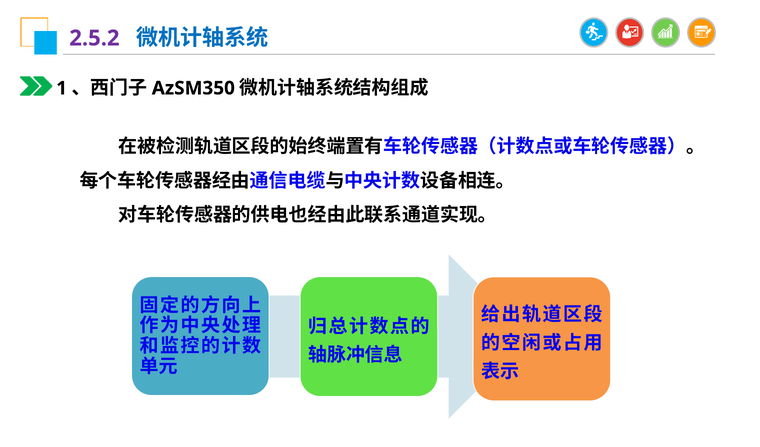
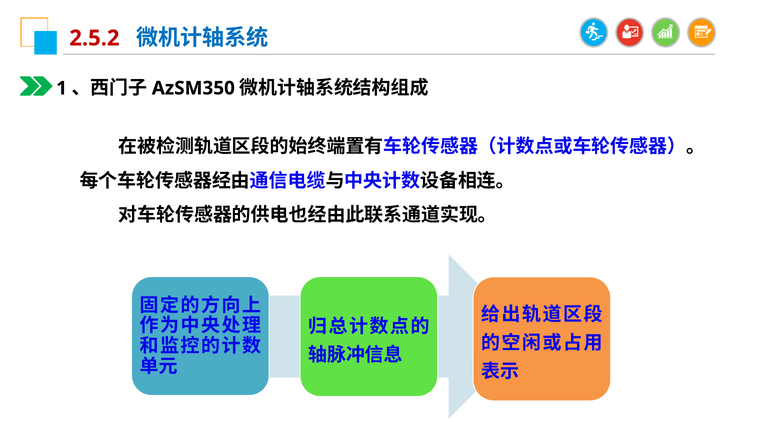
2.5.2 colour: purple -> red
